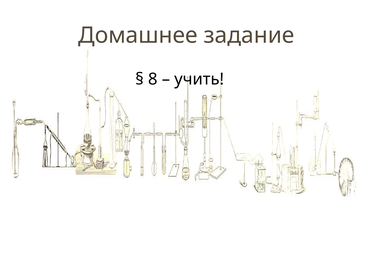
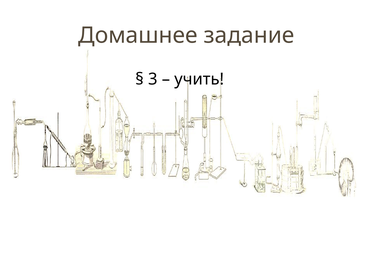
8: 8 -> 3
